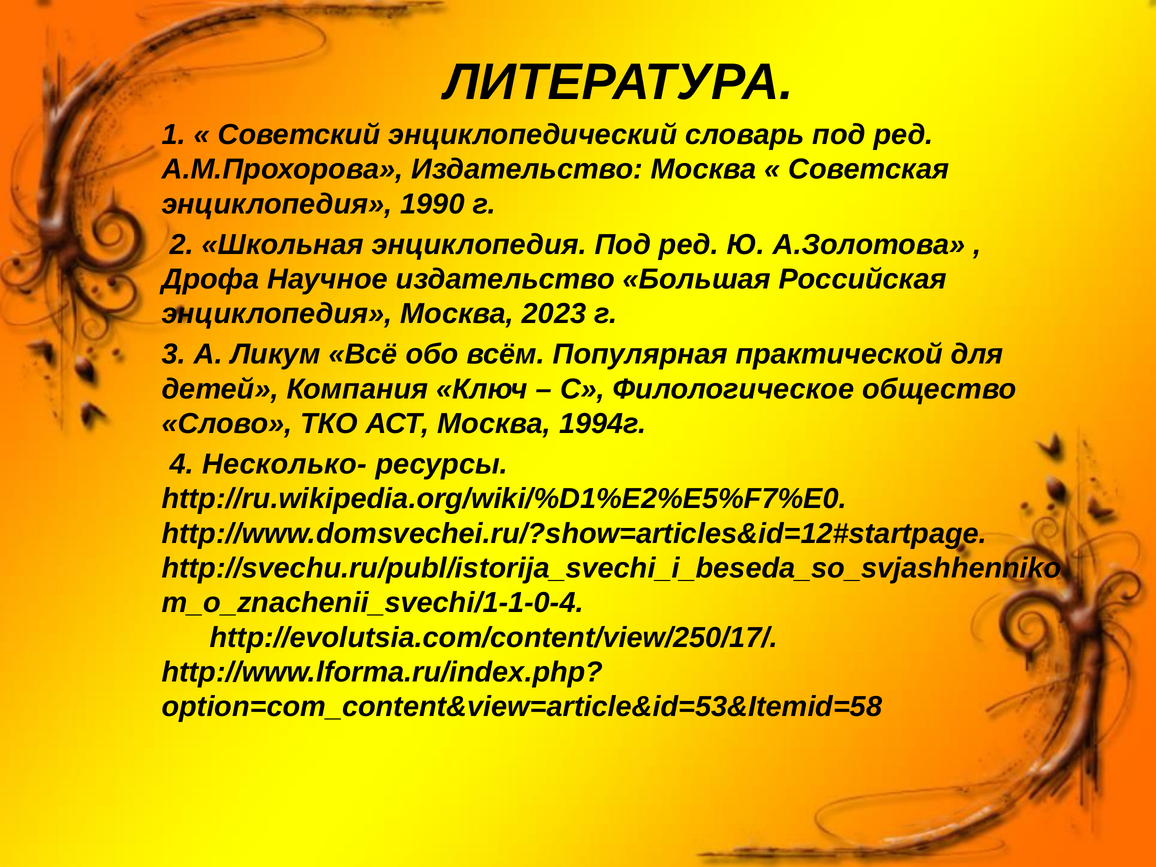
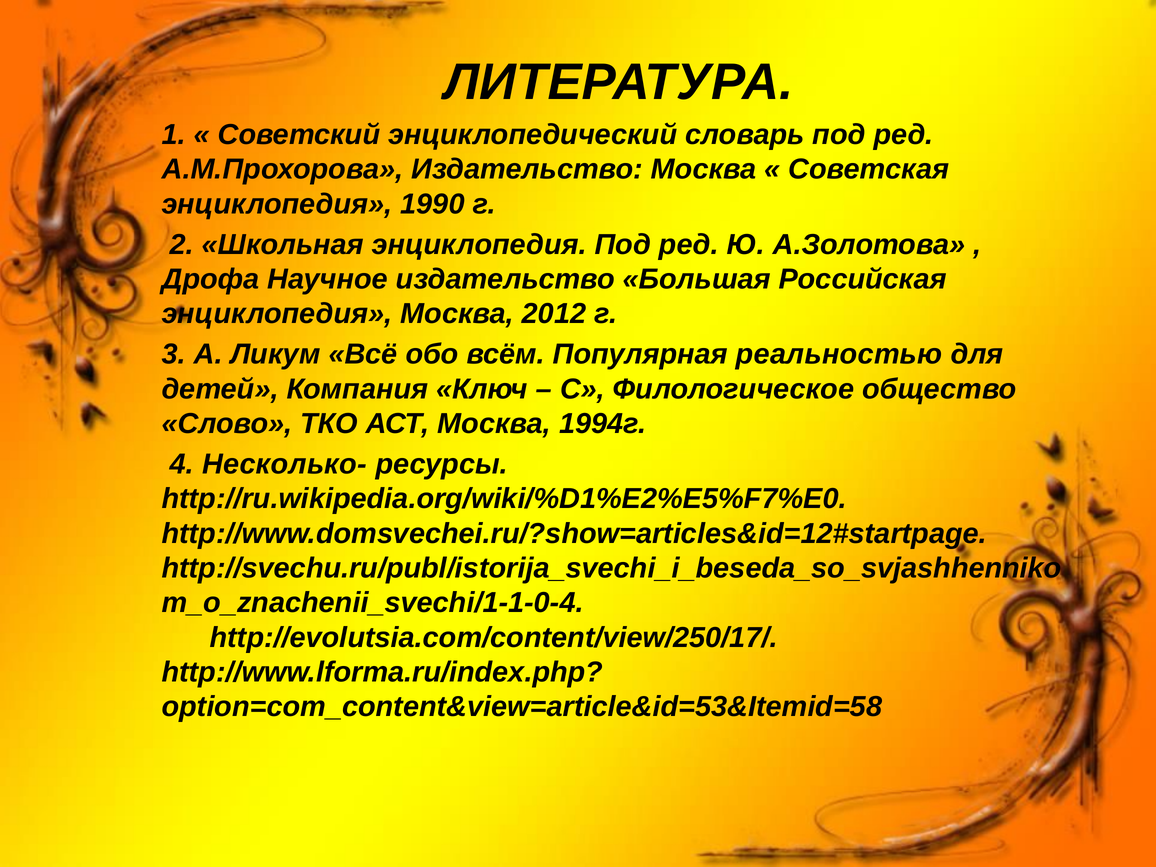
2023: 2023 -> 2012
практической: практической -> реальностью
